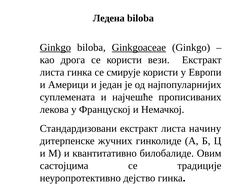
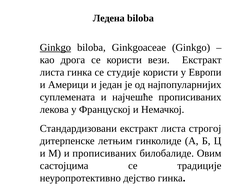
Ginkgoaceae underline: present -> none
смирује: смирује -> студије
начину: начину -> строгој
жучних: жучних -> летњим
и квантитативно: квантитативно -> прописиваних
